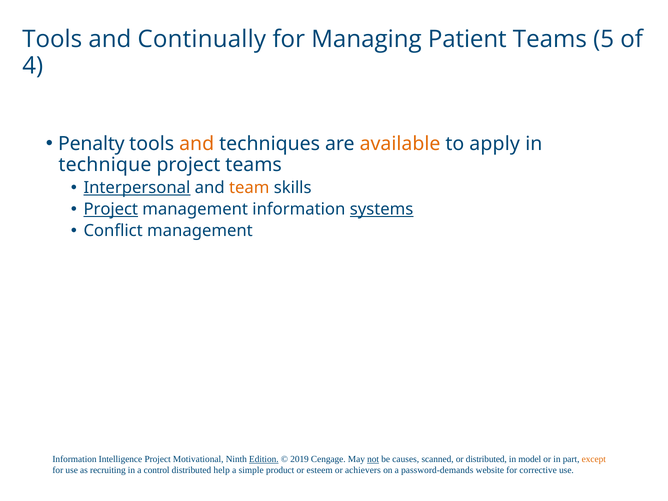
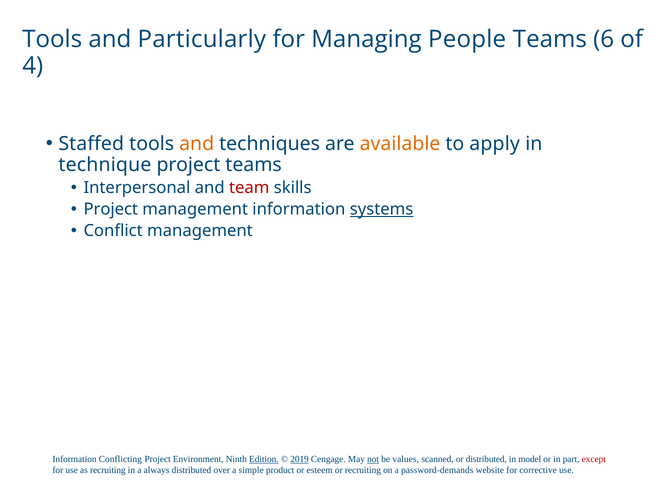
Continually: Continually -> Particularly
Patient: Patient -> People
5: 5 -> 6
Penalty: Penalty -> Staffed
Interpersonal underline: present -> none
team colour: orange -> red
Project at (111, 209) underline: present -> none
Intelligence: Intelligence -> Conflicting
Motivational: Motivational -> Environment
2019 underline: none -> present
causes: causes -> values
except colour: orange -> red
control: control -> always
help: help -> over
or achievers: achievers -> recruiting
